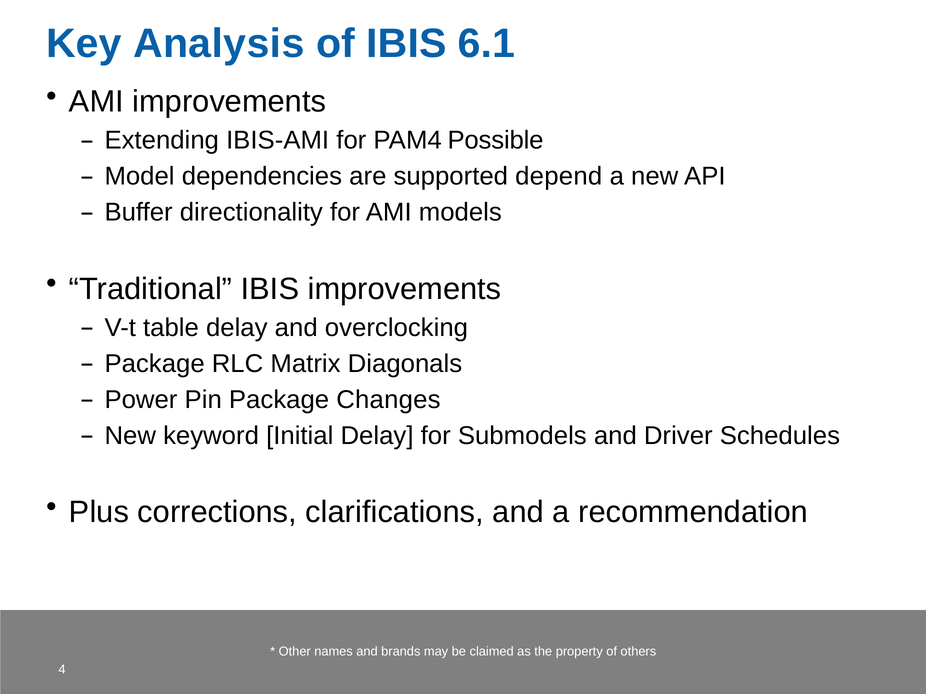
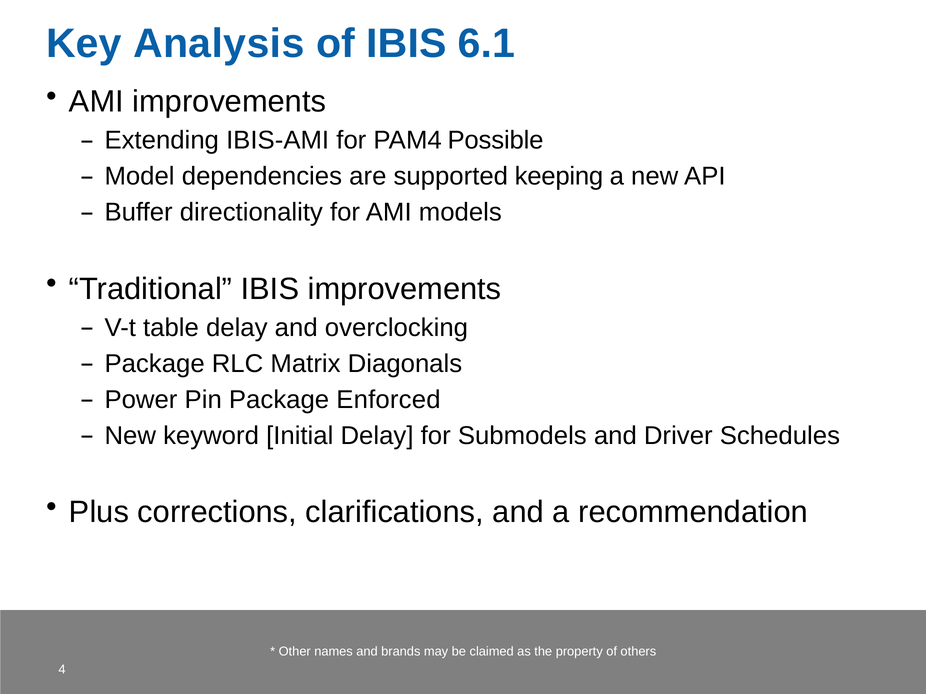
depend: depend -> keeping
Changes: Changes -> Enforced
